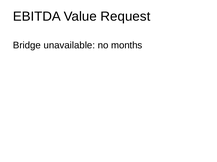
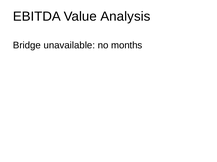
Request: Request -> Analysis
